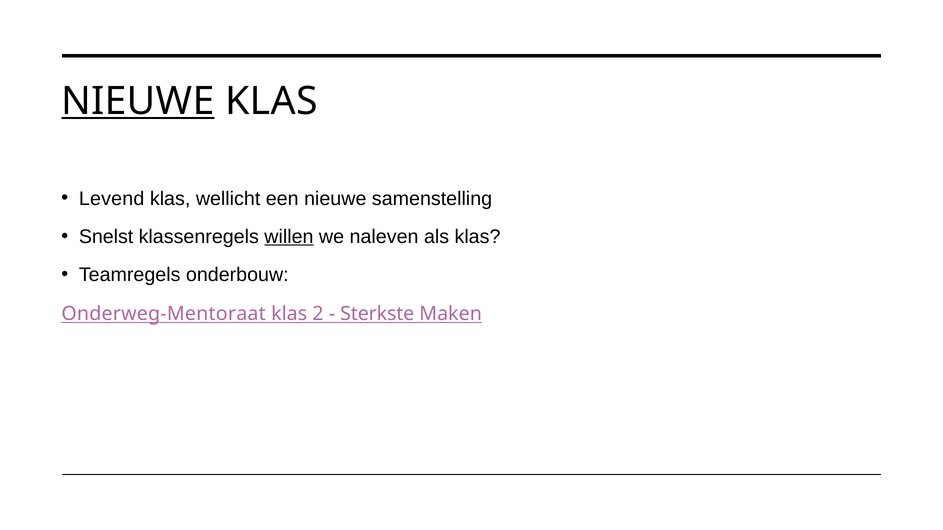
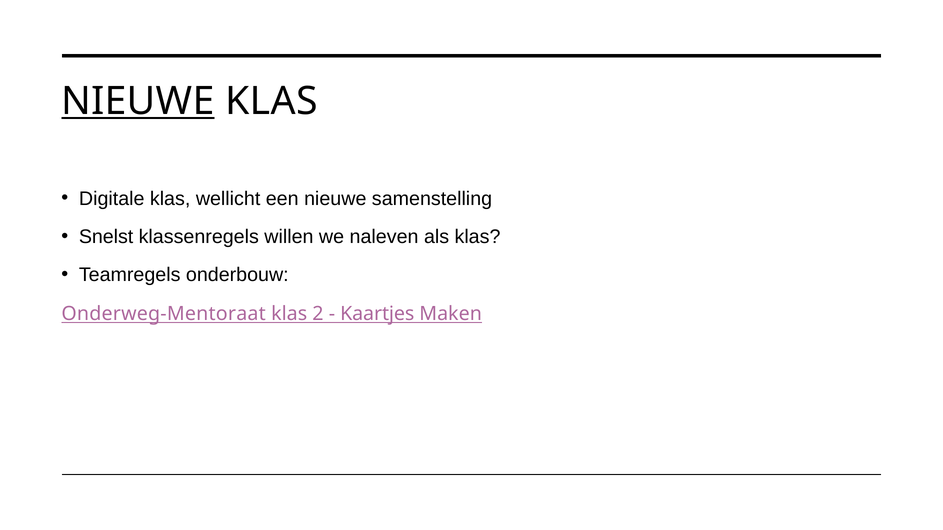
Levend: Levend -> Digitale
willen underline: present -> none
Sterkste: Sterkste -> Kaartjes
